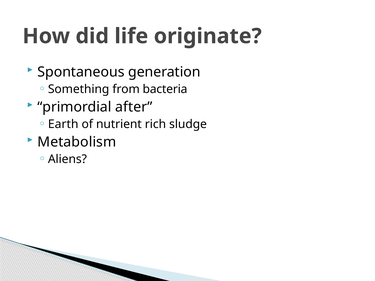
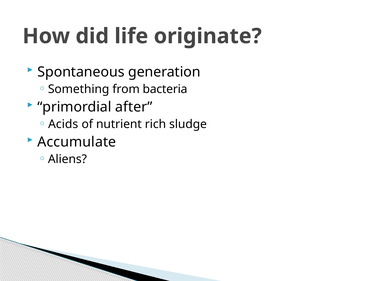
Earth: Earth -> Acids
Metabolism: Metabolism -> Accumulate
